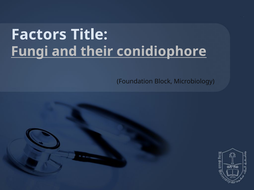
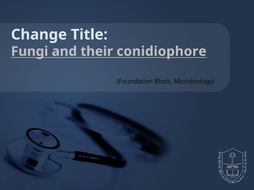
Factors: Factors -> Change
